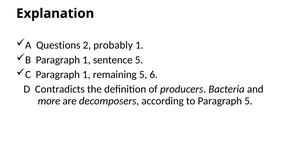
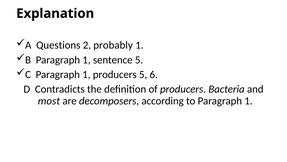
1 remaining: remaining -> producers
more: more -> most
to Paragraph 5: 5 -> 1
